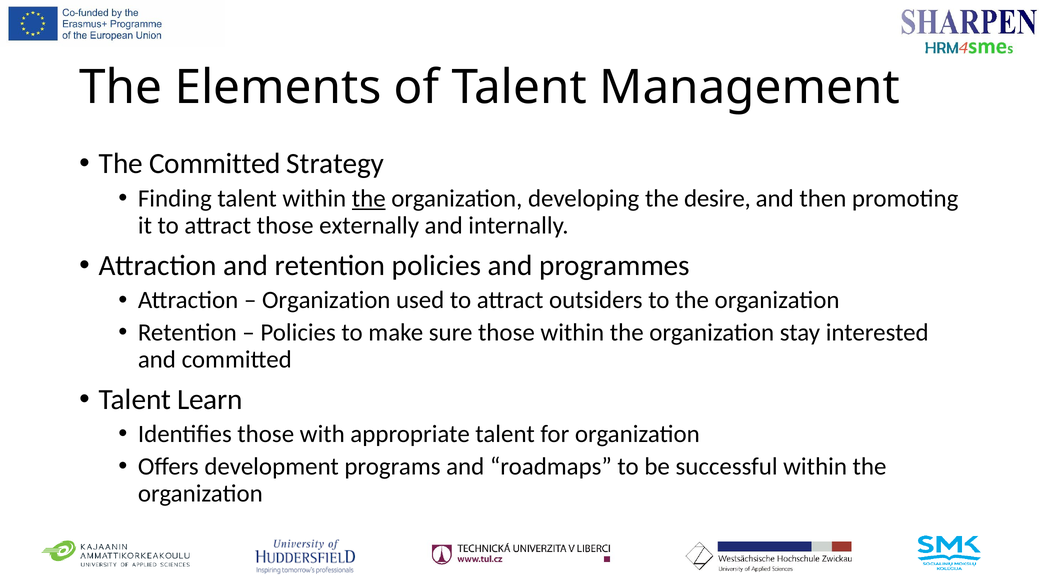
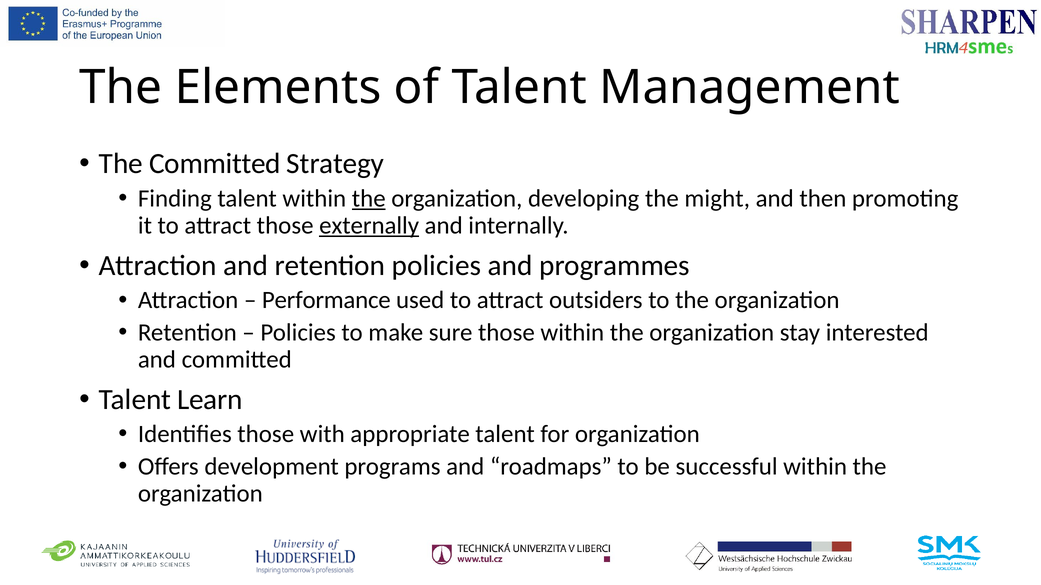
desire: desire -> might
externally underline: none -> present
Organization at (326, 300): Organization -> Performance
